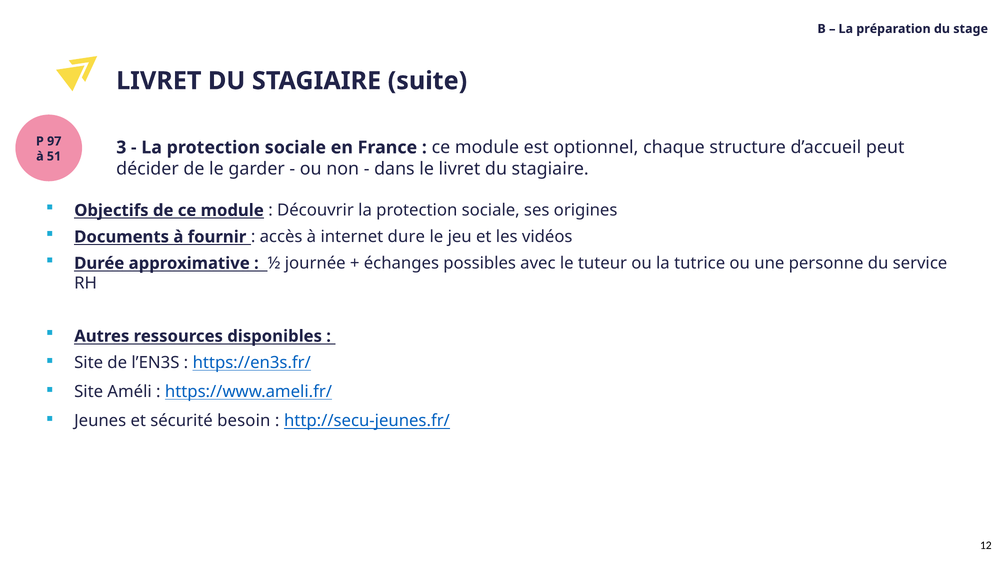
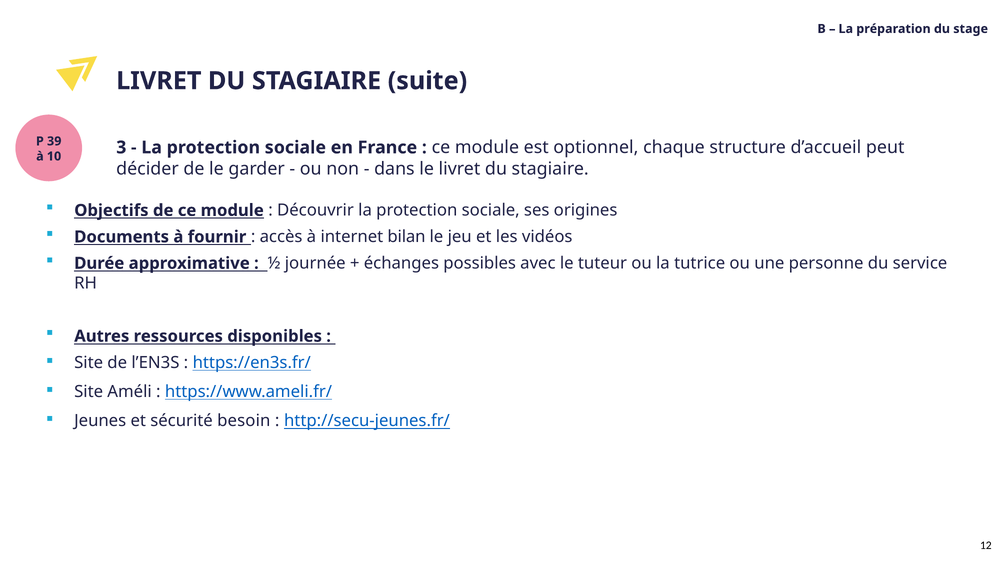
97: 97 -> 39
51: 51 -> 10
dure: dure -> bilan
